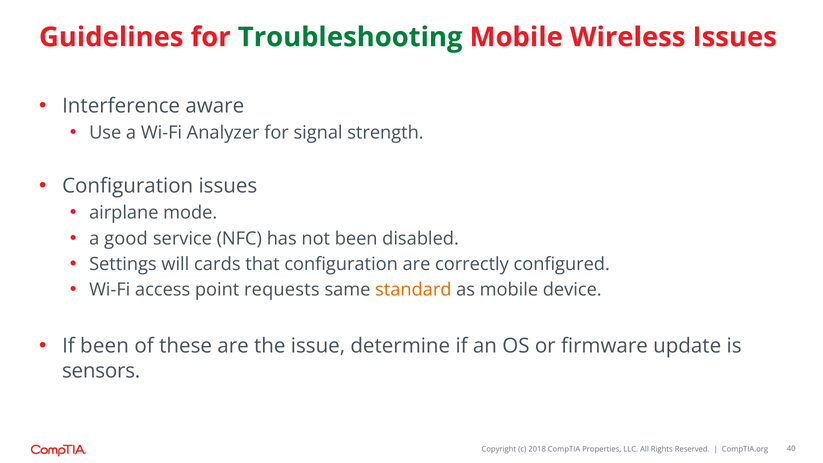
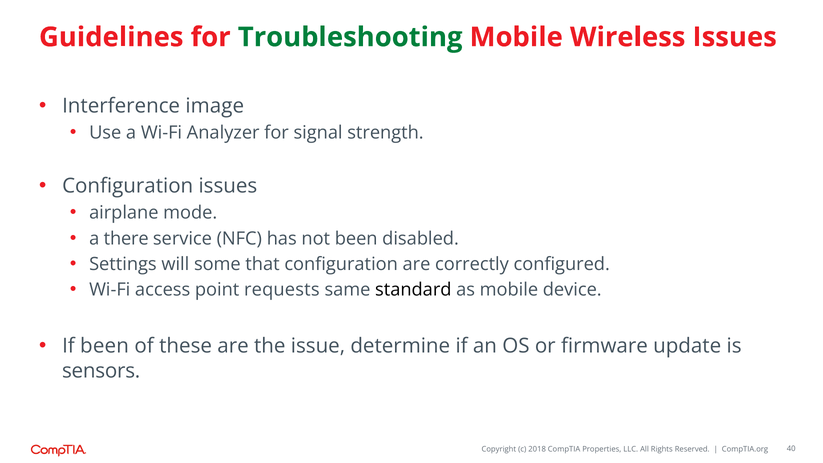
aware: aware -> image
good: good -> there
cards: cards -> some
standard colour: orange -> black
